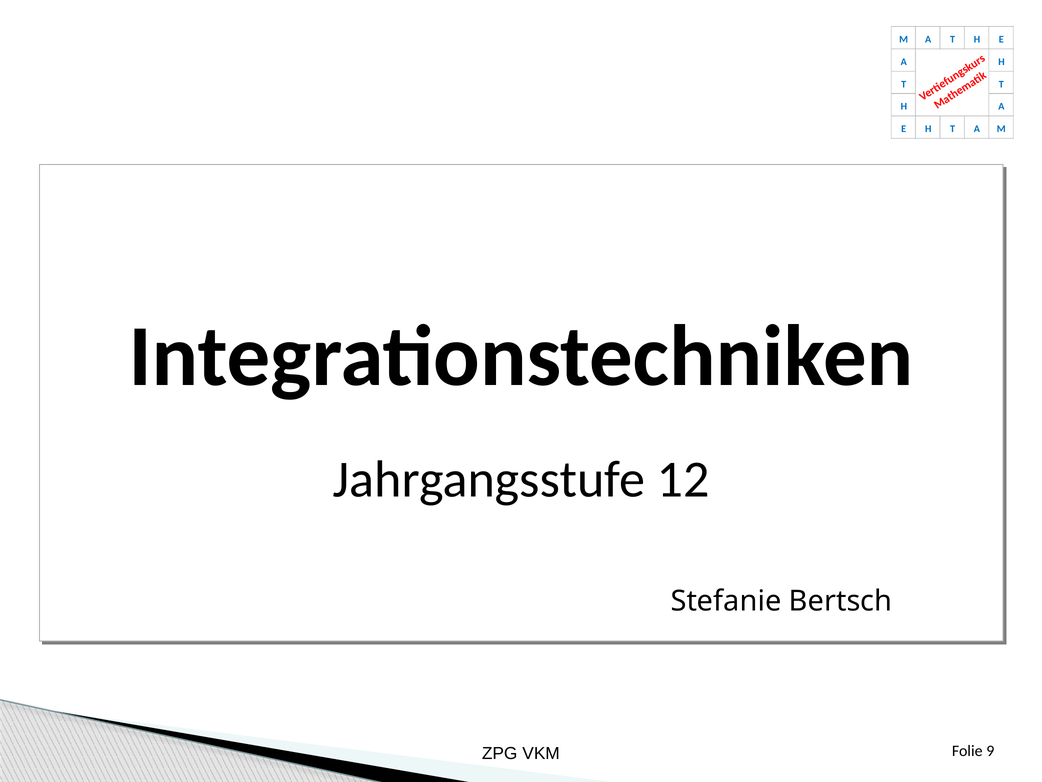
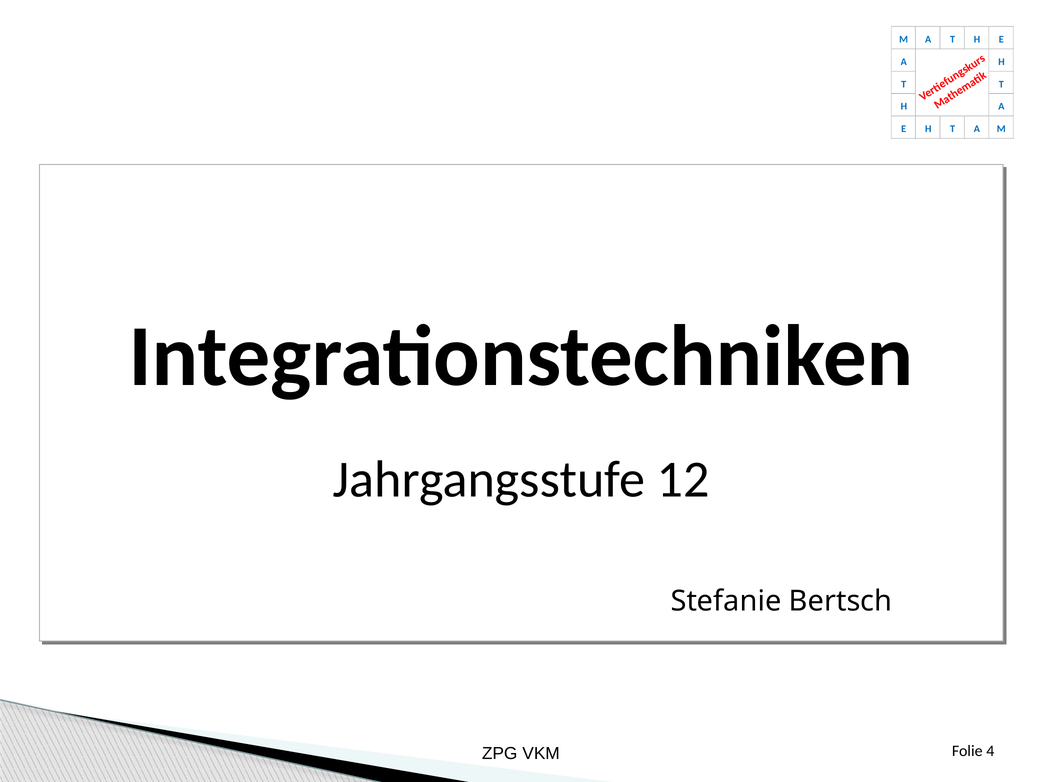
9: 9 -> 4
